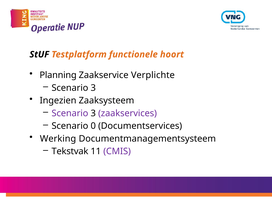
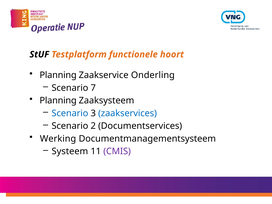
Verplichte: Verplichte -> Onderling
3 at (93, 88): 3 -> 7
Ingezien at (58, 101): Ingezien -> Planning
Scenario at (70, 113) colour: purple -> blue
zaakservices colour: purple -> blue
0: 0 -> 2
Tekstvak: Tekstvak -> Systeem
